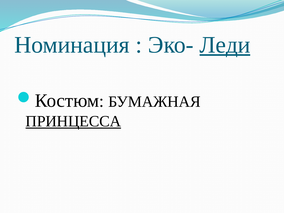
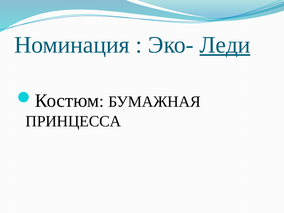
ПРИНЦЕССА underline: present -> none
